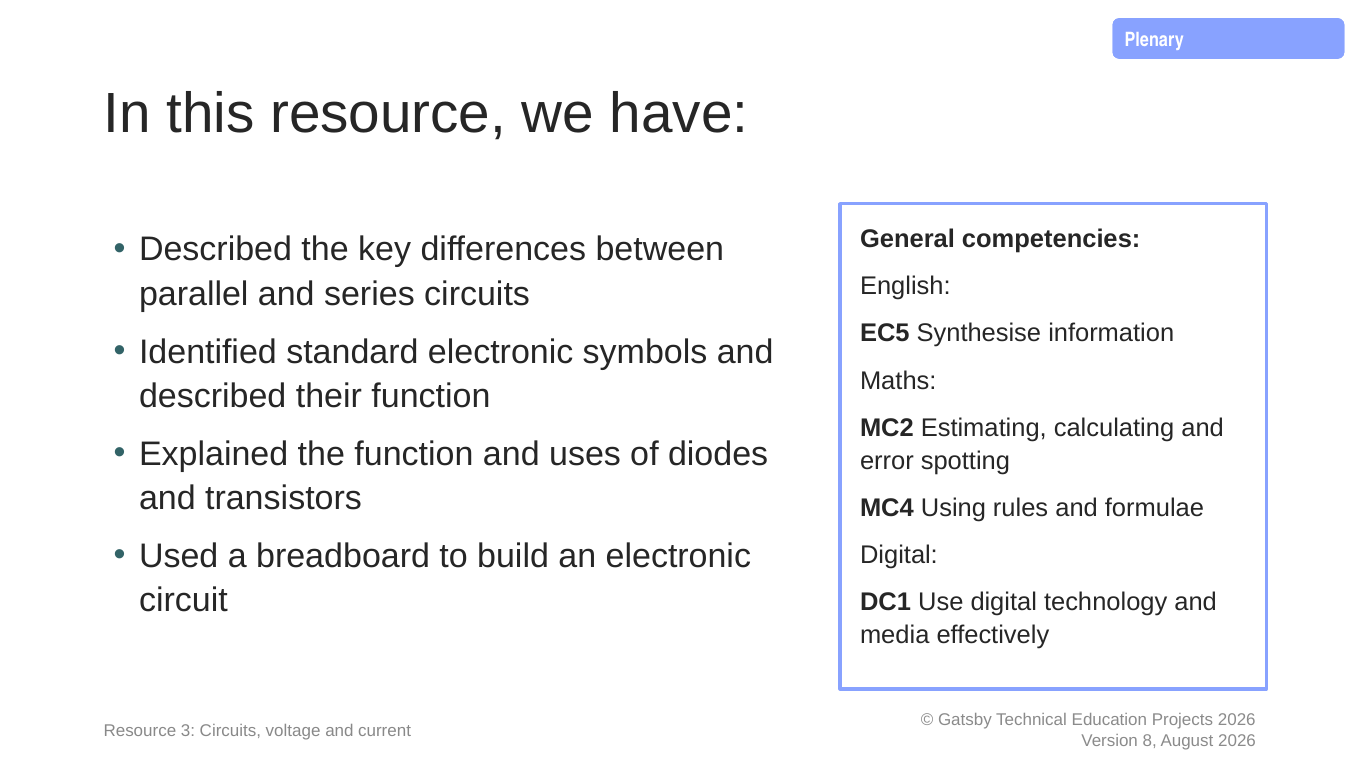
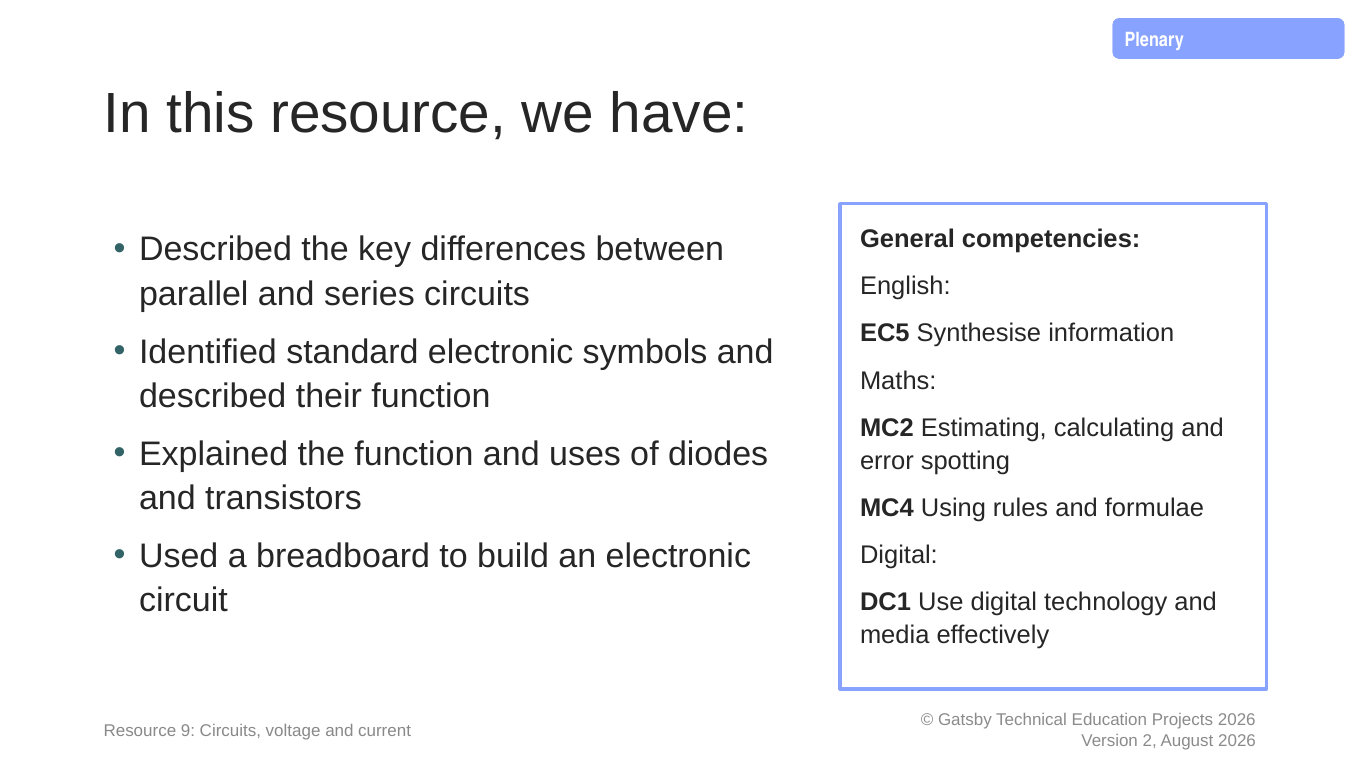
3: 3 -> 9
8: 8 -> 2
